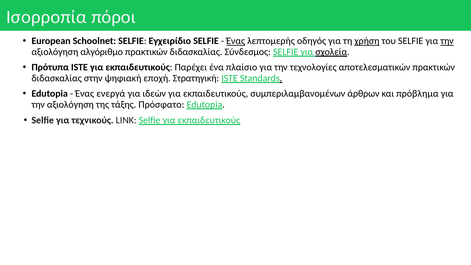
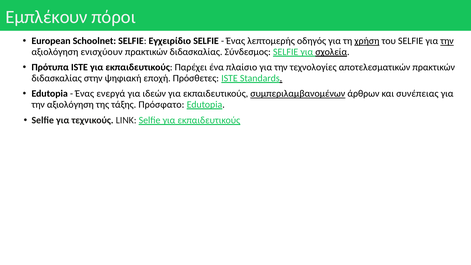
Ισορροπία: Ισορροπία -> Εμπλέκουν
Ένας at (236, 41) underline: present -> none
αλγόριθμο: αλγόριθμο -> ενισχύουν
Στρατηγική: Στρατηγική -> Πρόσθετες
συμπεριλαμβανομένων underline: none -> present
πρόβλημα: πρόβλημα -> συνέπειας
